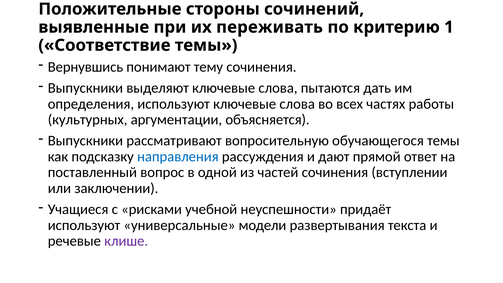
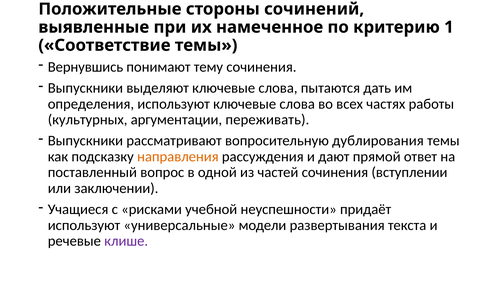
переживать: переживать -> намеченное
объясняется: объясняется -> переживать
обучающегося: обучающегося -> дублирования
направления colour: blue -> orange
